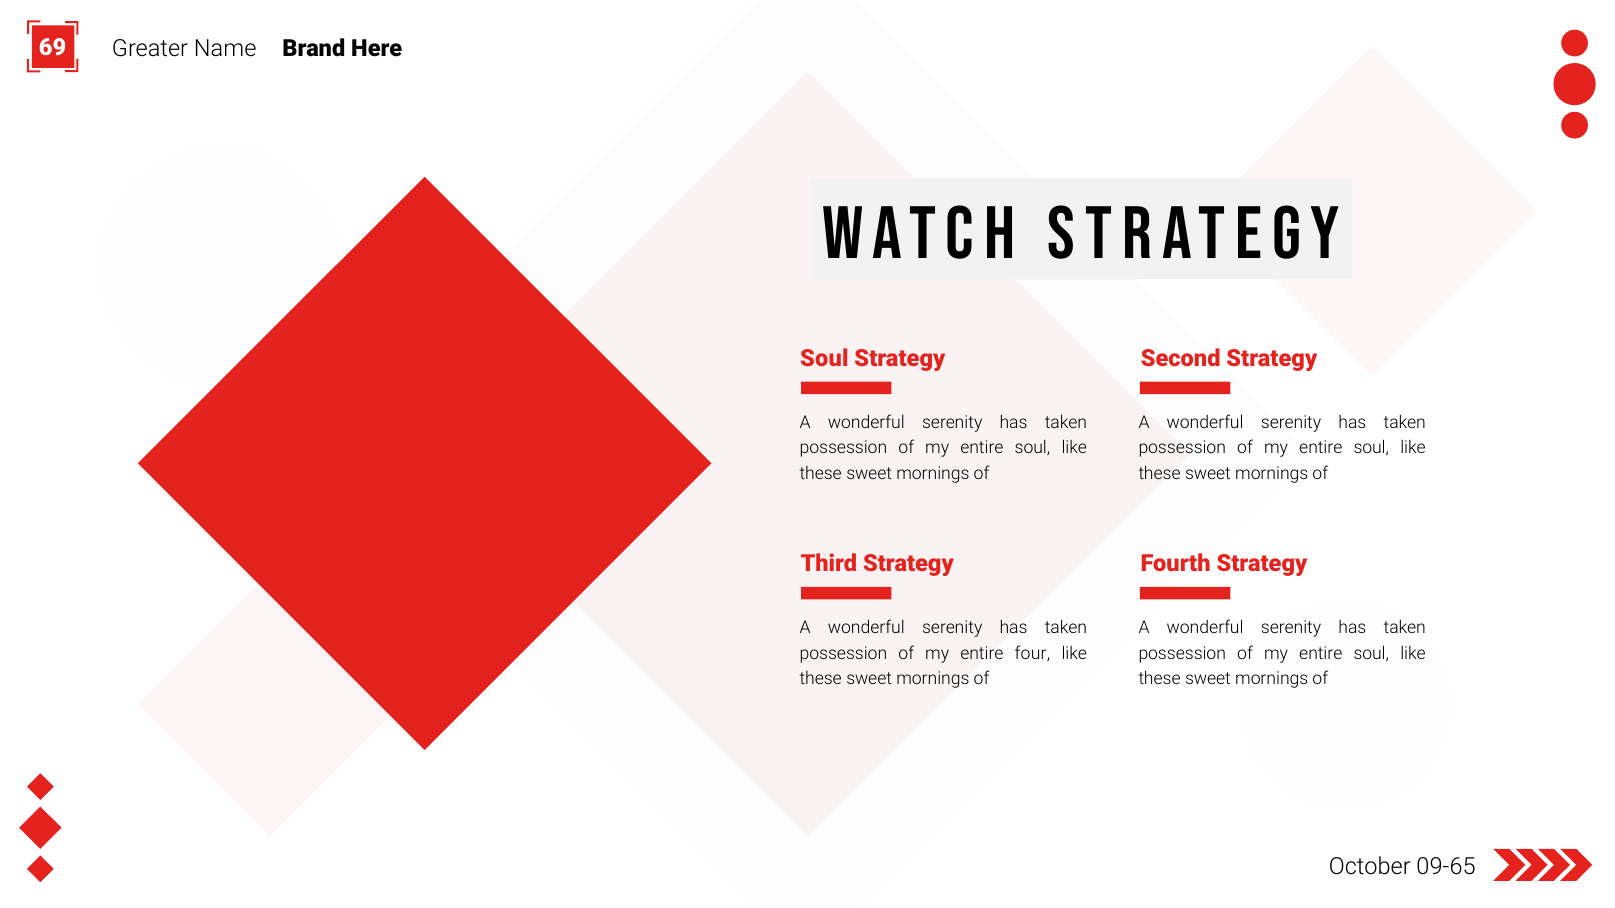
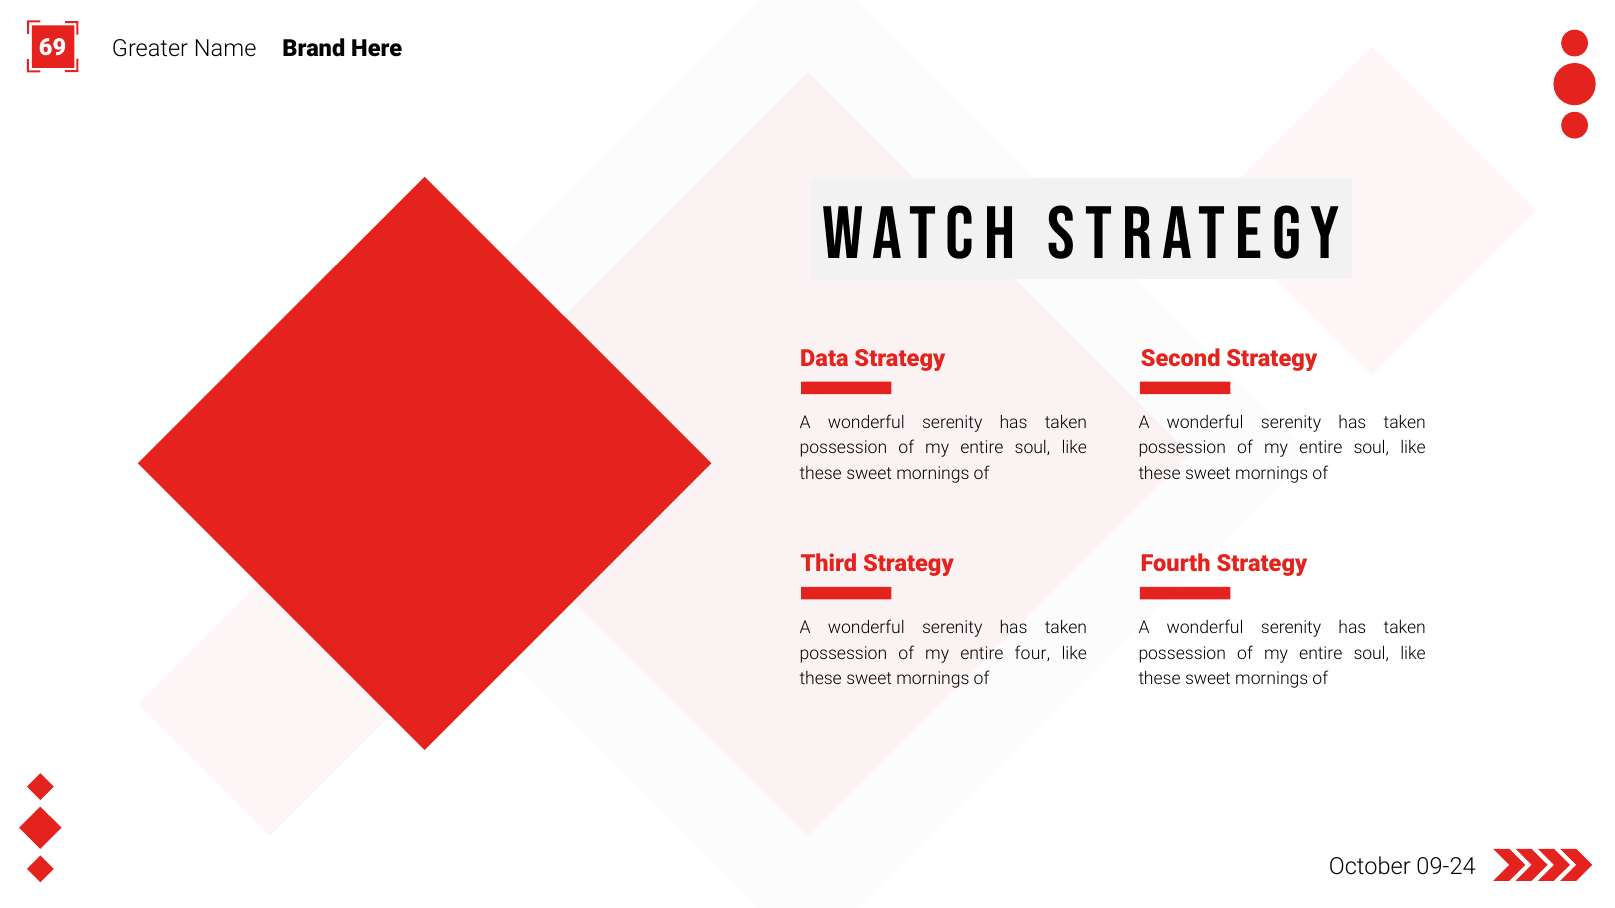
Soul at (824, 359): Soul -> Data
09-65: 09-65 -> 09-24
